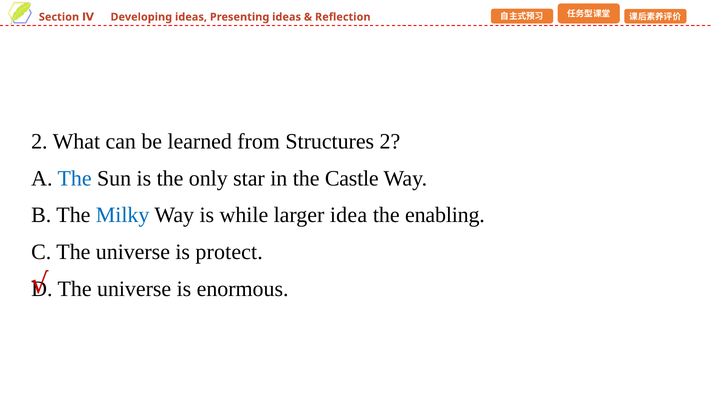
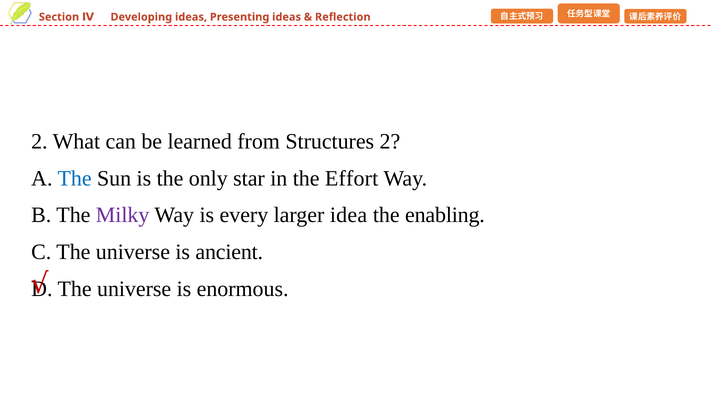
Castle: Castle -> Effort
Milky colour: blue -> purple
while: while -> every
protect: protect -> ancient
